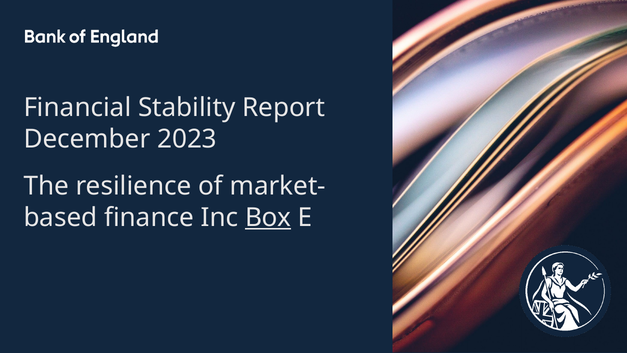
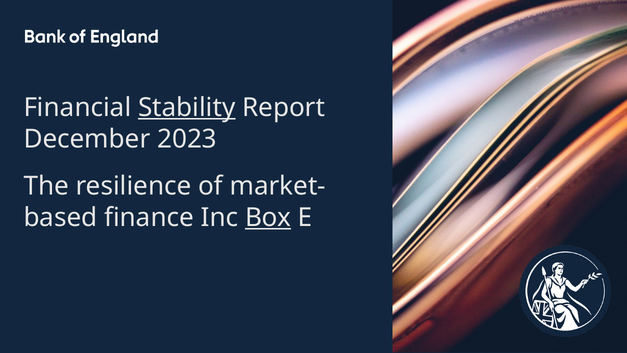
Stability underline: none -> present
